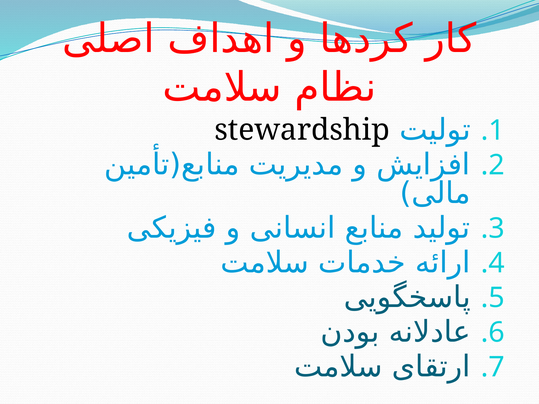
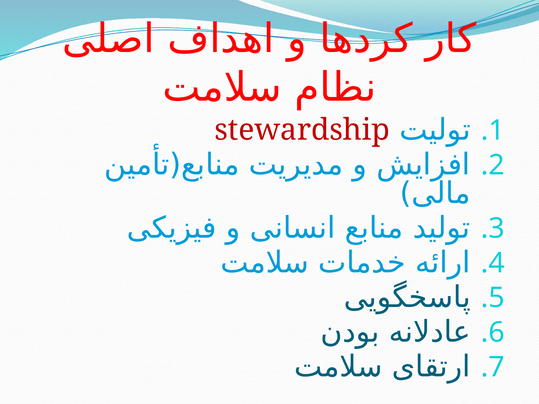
stewardship colour: black -> red
